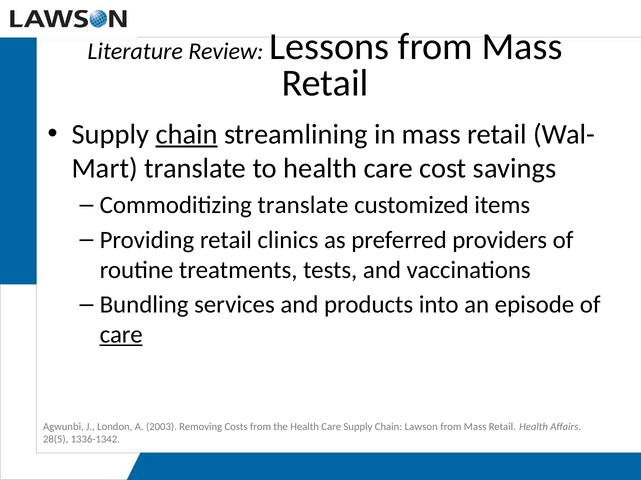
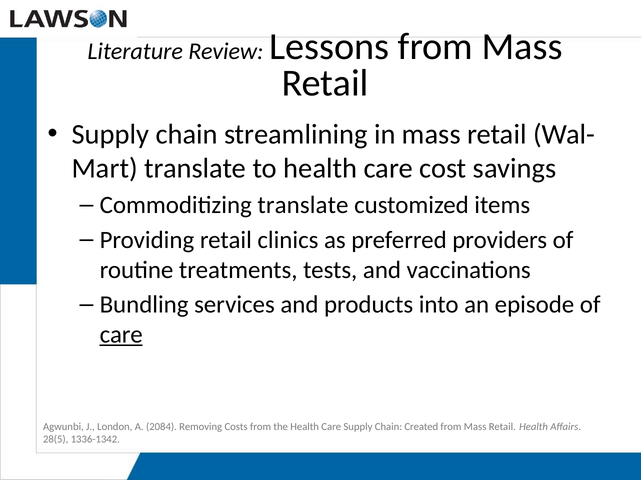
chain at (187, 134) underline: present -> none
2003: 2003 -> 2084
Lawson: Lawson -> Created
